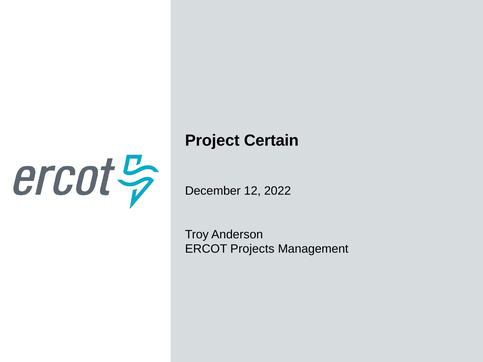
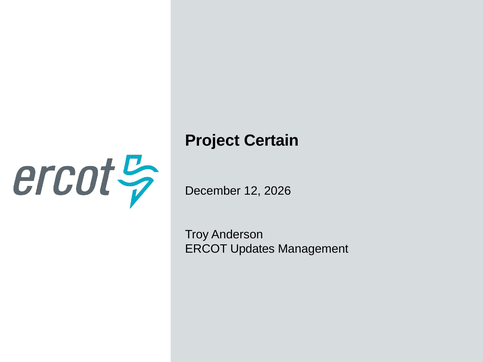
2022: 2022 -> 2026
Projects: Projects -> Updates
